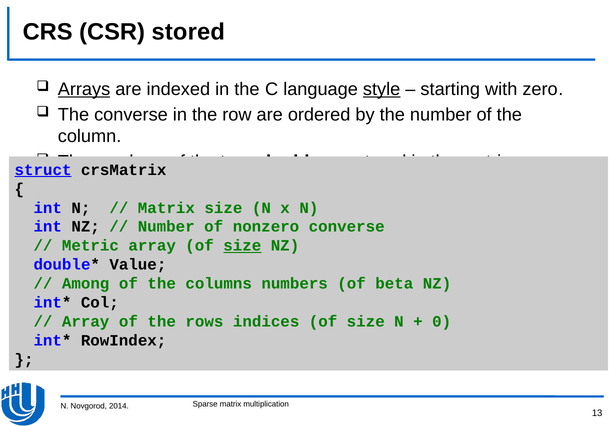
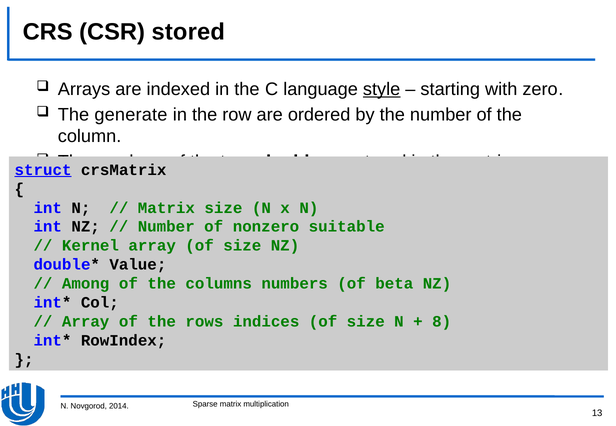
Arrays underline: present -> none
The converse: converse -> generate
nonzero converse: converse -> suitable
Metric: Metric -> Kernel
size at (242, 246) underline: present -> none
0: 0 -> 8
